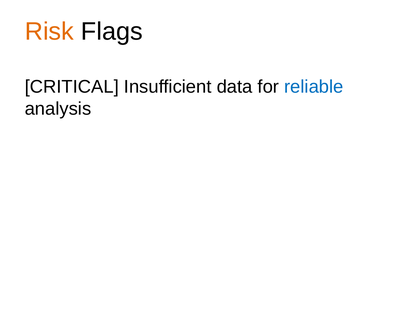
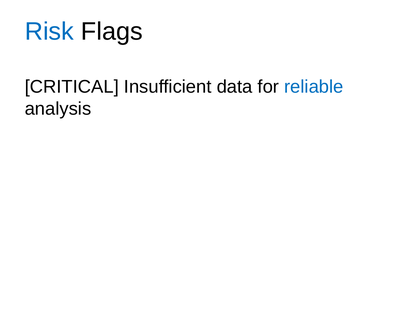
Risk colour: orange -> blue
